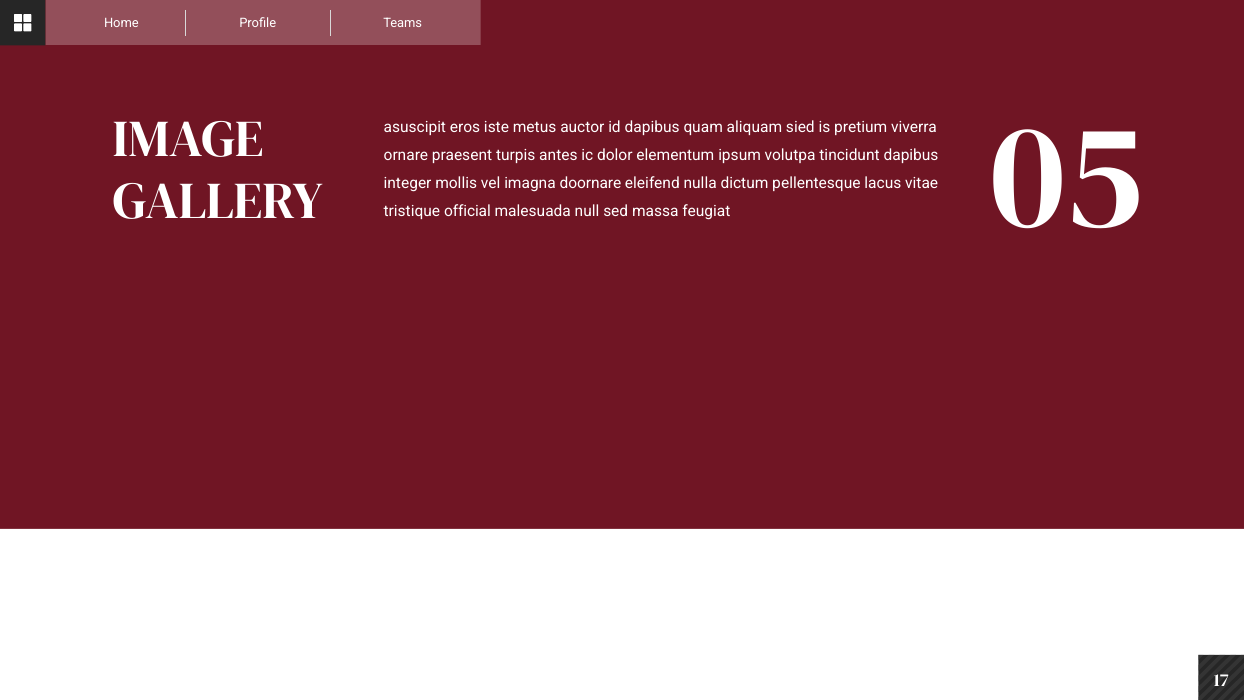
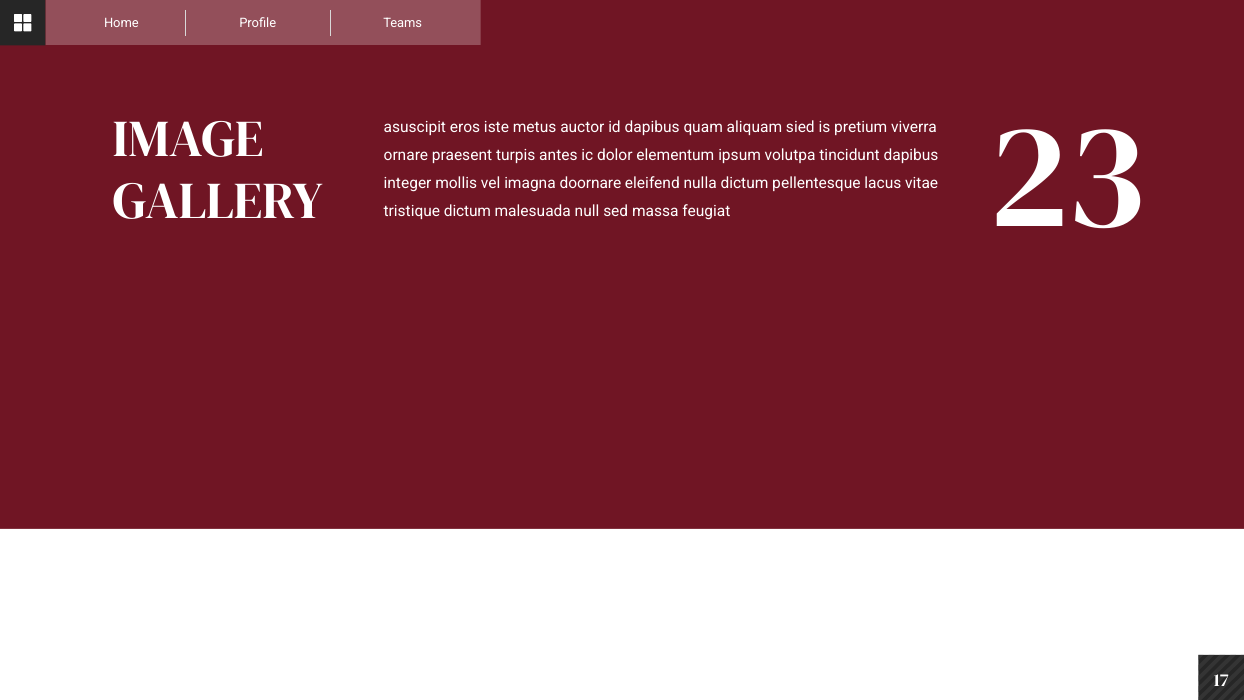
tristique official: official -> dictum
05: 05 -> 23
